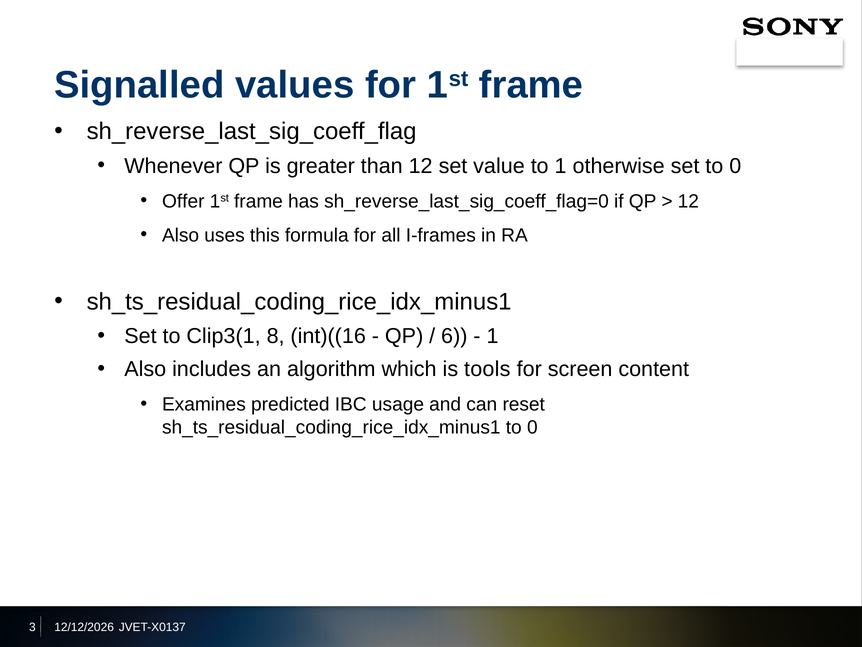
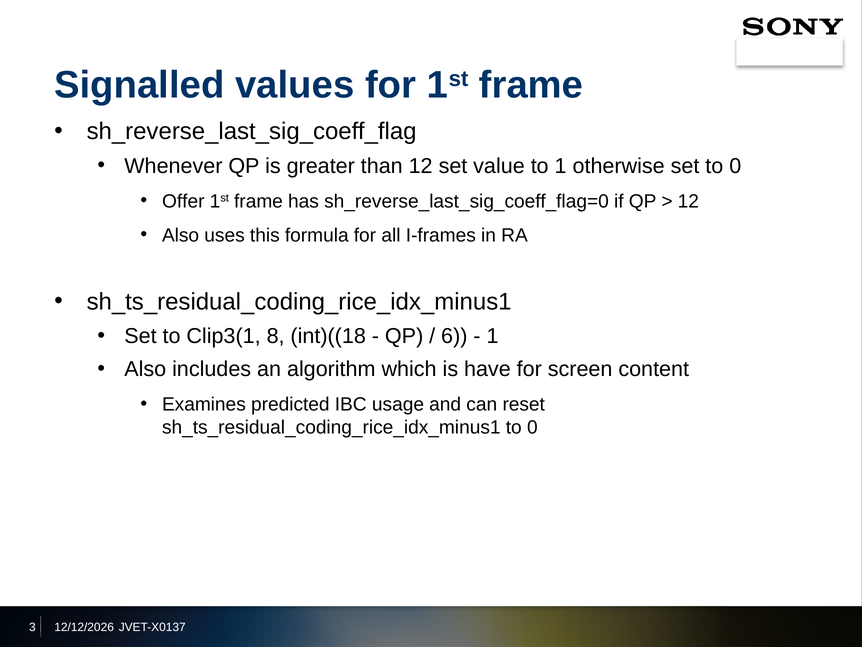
int)((16: int)((16 -> int)((18
tools: tools -> have
